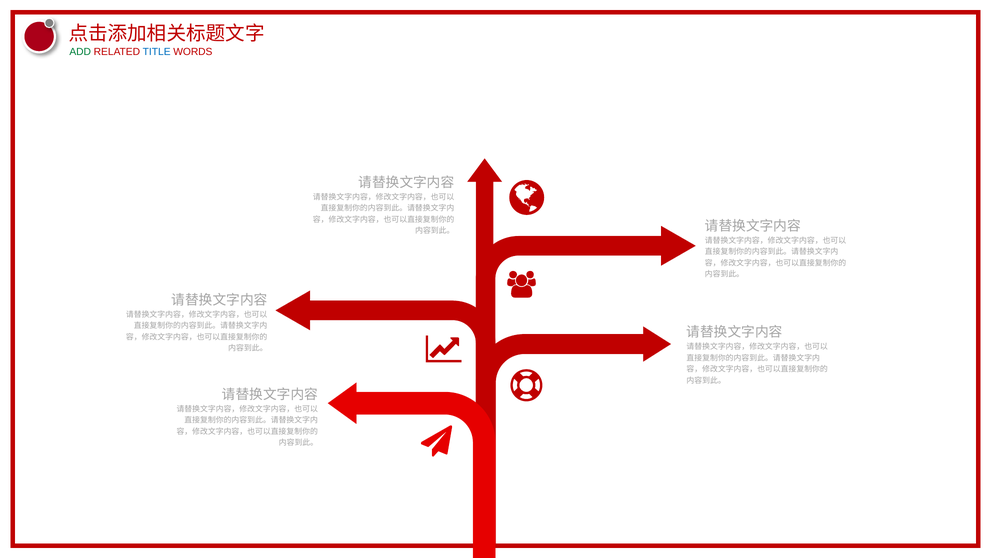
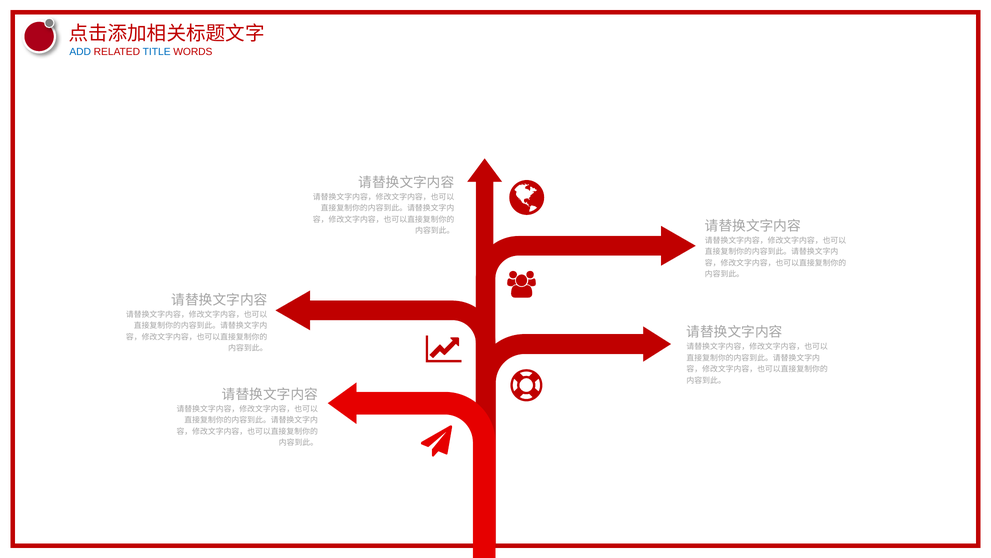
ADD colour: green -> blue
